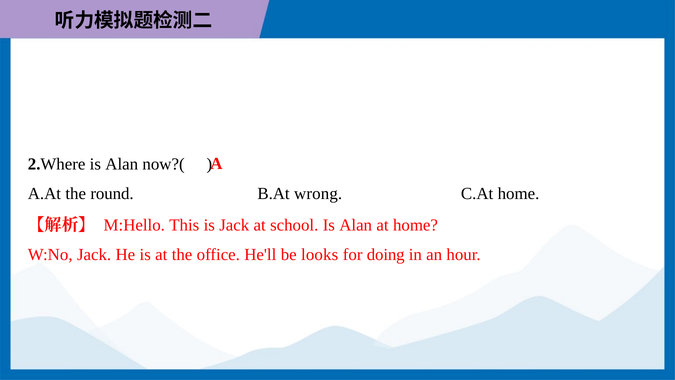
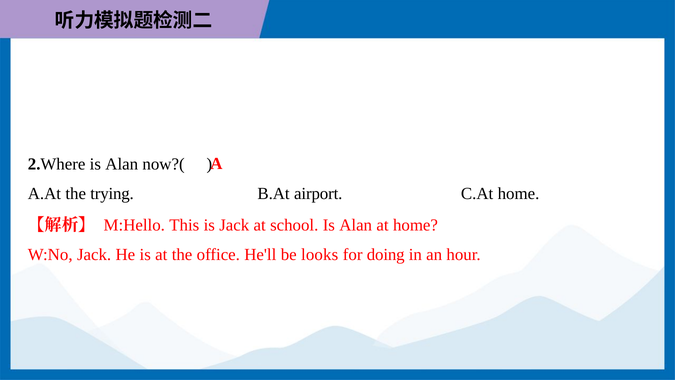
round: round -> trying
wrong: wrong -> airport
